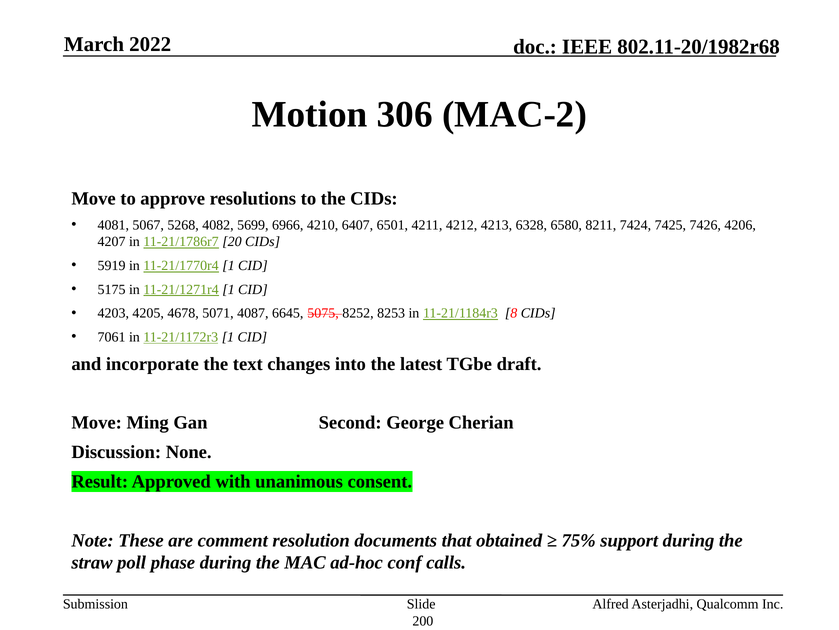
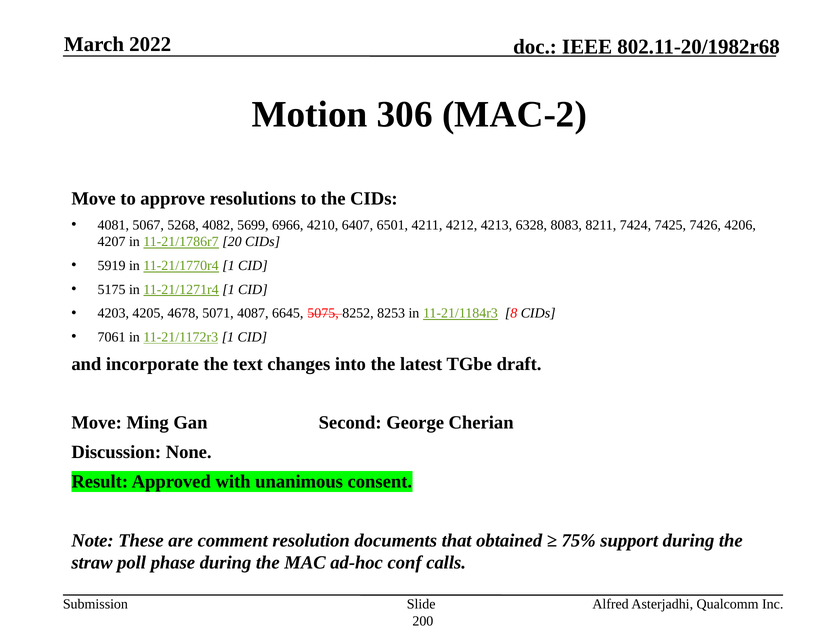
6580: 6580 -> 8083
